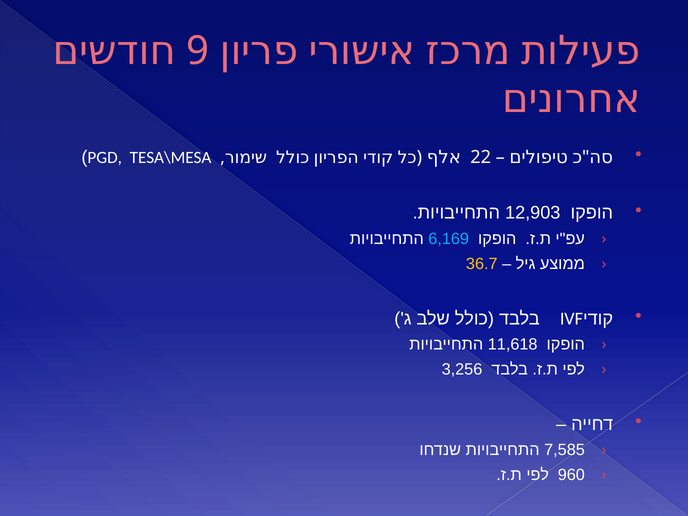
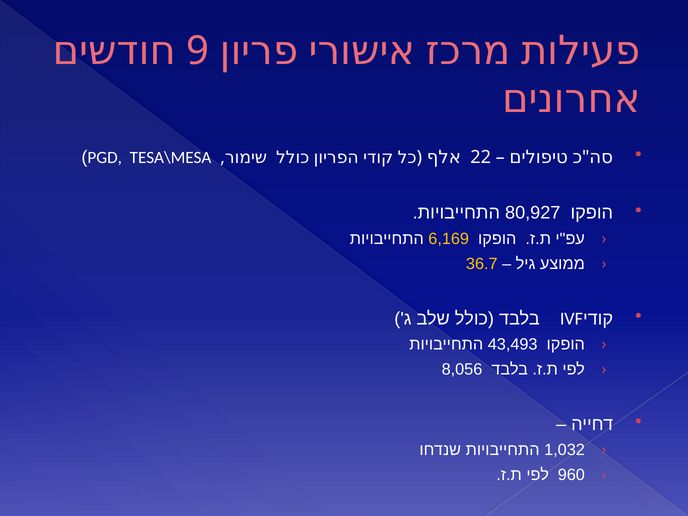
12,903: 12,903 -> 80,927
6,169 colour: light blue -> yellow
11,618: 11,618 -> 43,493
3,256: 3,256 -> 8,056
7,585: 7,585 -> 1,032
